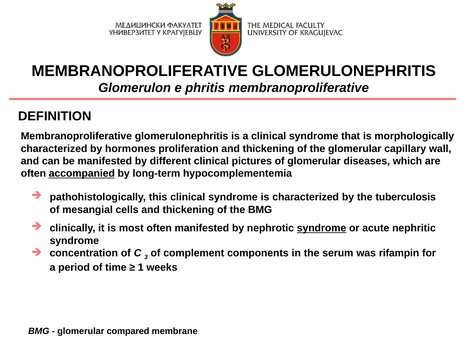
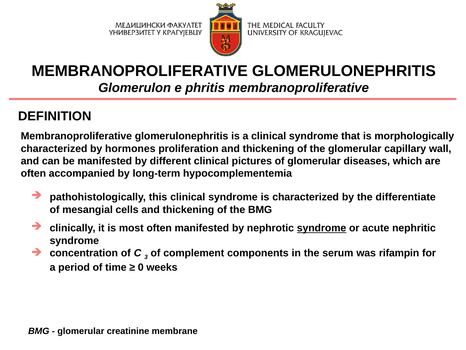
accompanied underline: present -> none
tuberculosis: tuberculosis -> differentiate
1: 1 -> 0
compared: compared -> creatinine
